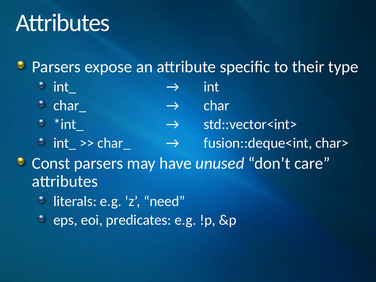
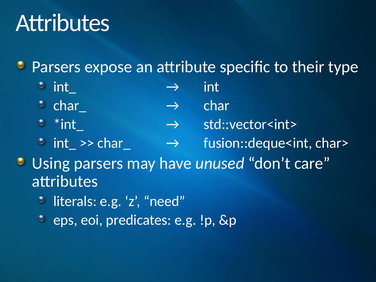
Const: Const -> Using
